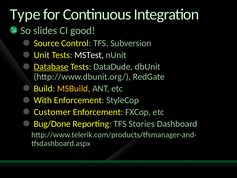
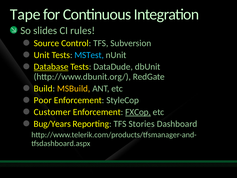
Type: Type -> Tape
good: good -> rules
MSTest colour: white -> light blue
With: With -> Poor
FXCop underline: none -> present
Bug/Done: Bug/Done -> Bug/Years
